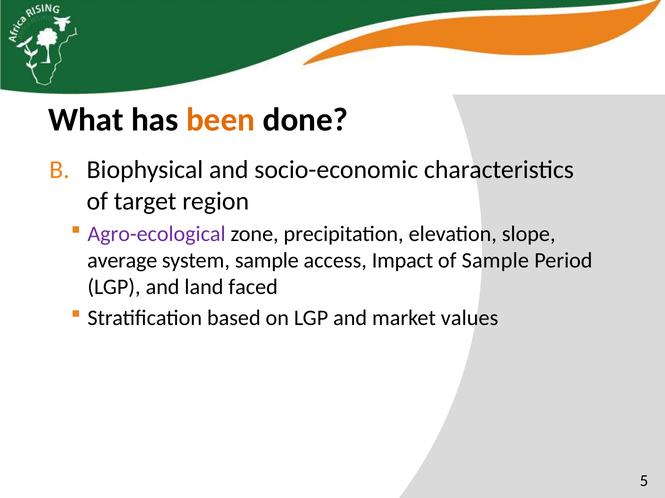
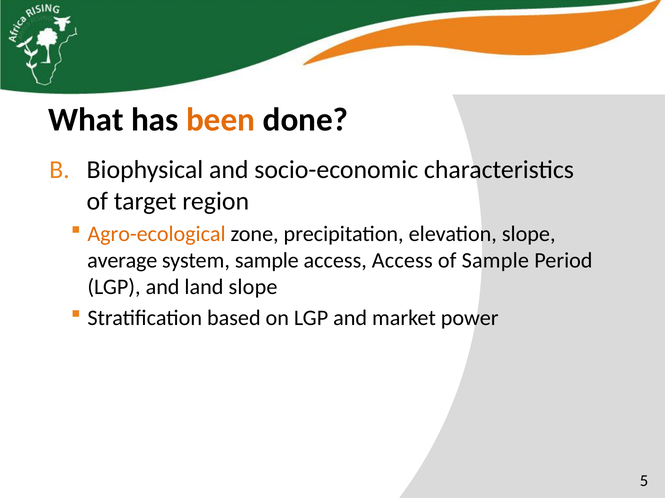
Agro-ecological colour: purple -> orange
access Impact: Impact -> Access
land faced: faced -> slope
values: values -> power
